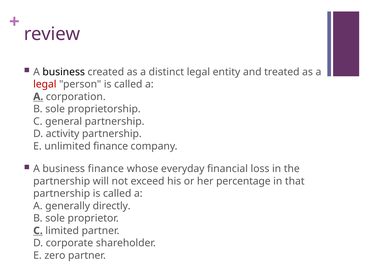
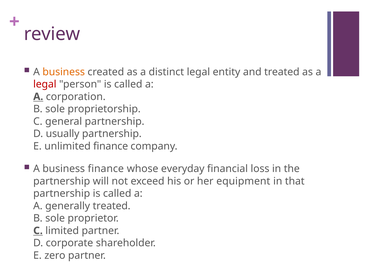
business at (64, 72) colour: black -> orange
activity: activity -> usually
percentage: percentage -> equipment
generally directly: directly -> treated
